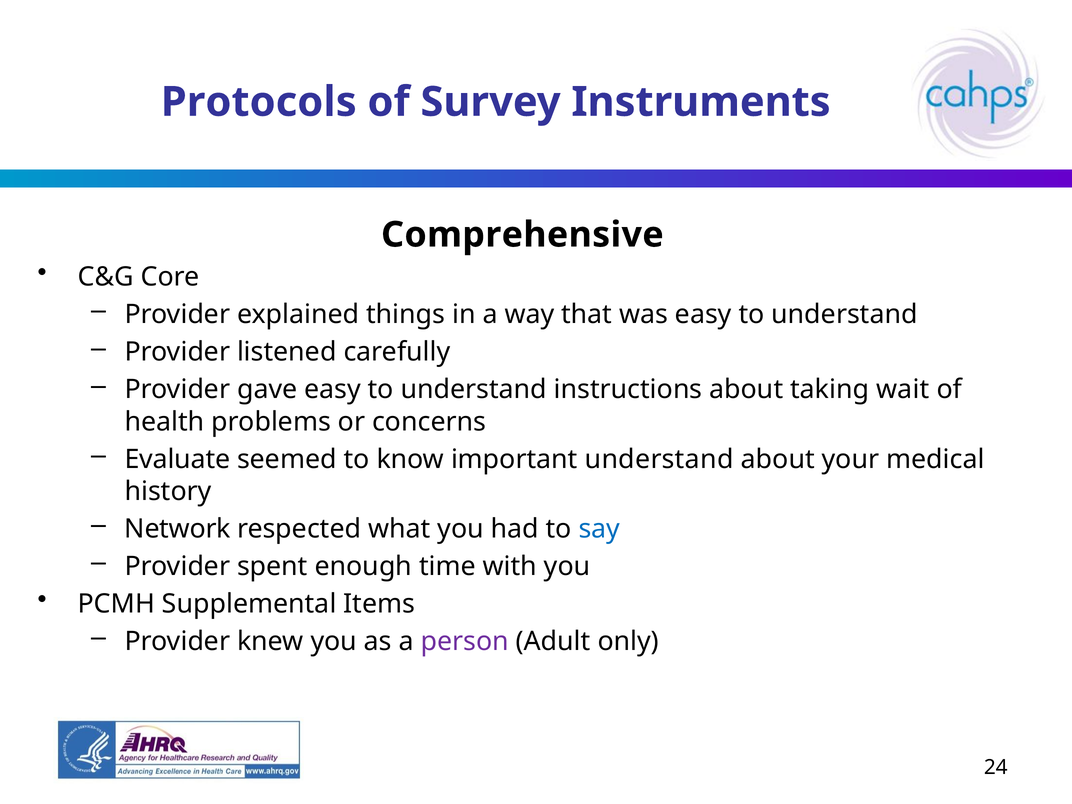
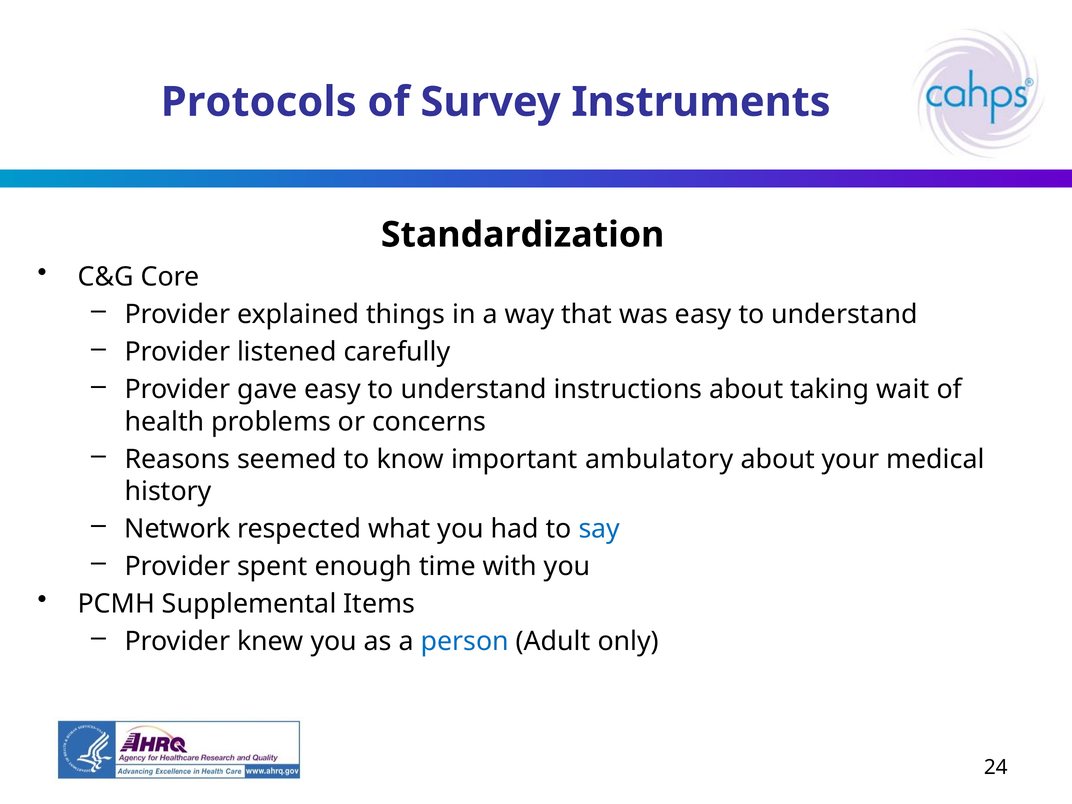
Comprehensive: Comprehensive -> Standardization
Evaluate: Evaluate -> Reasons
important understand: understand -> ambulatory
person colour: purple -> blue
